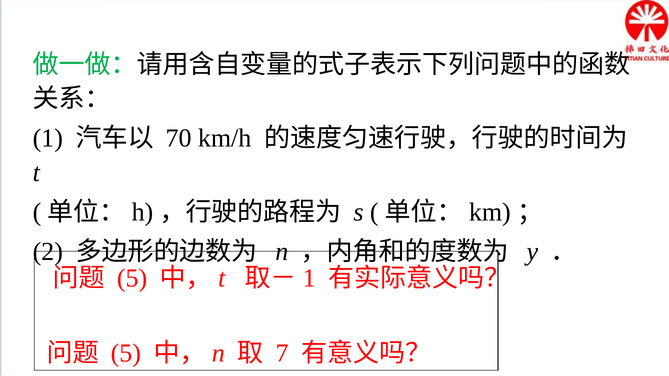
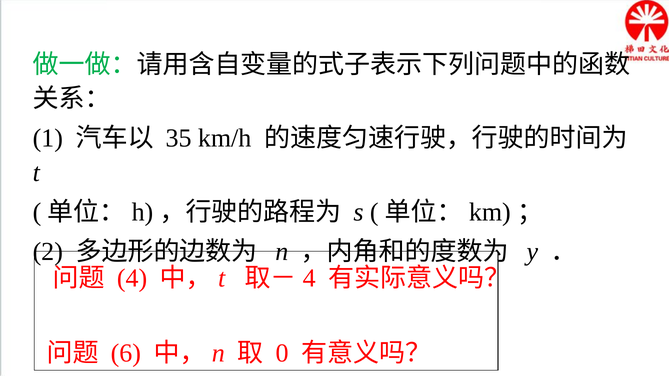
70: 70 -> 35
5 at (132, 278): 5 -> 4
1 at (309, 278): 1 -> 4
5 at (126, 353): 5 -> 6
7: 7 -> 0
